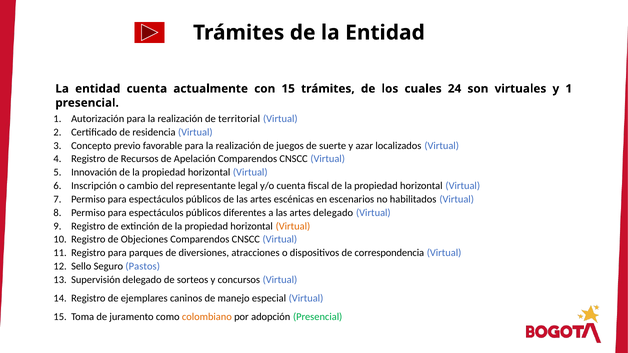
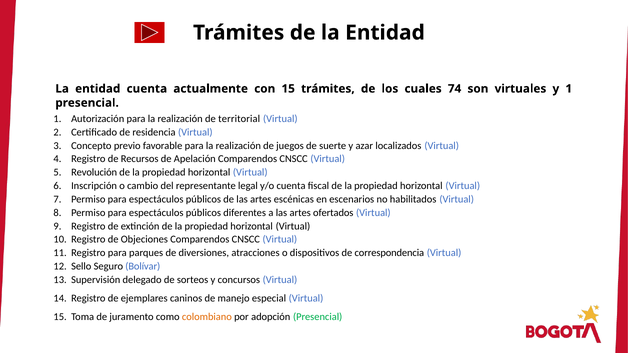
24: 24 -> 74
Innovación: Innovación -> Revolución
artes delegado: delegado -> ofertados
Virtual at (293, 226) colour: orange -> black
Pastos: Pastos -> Bolívar
